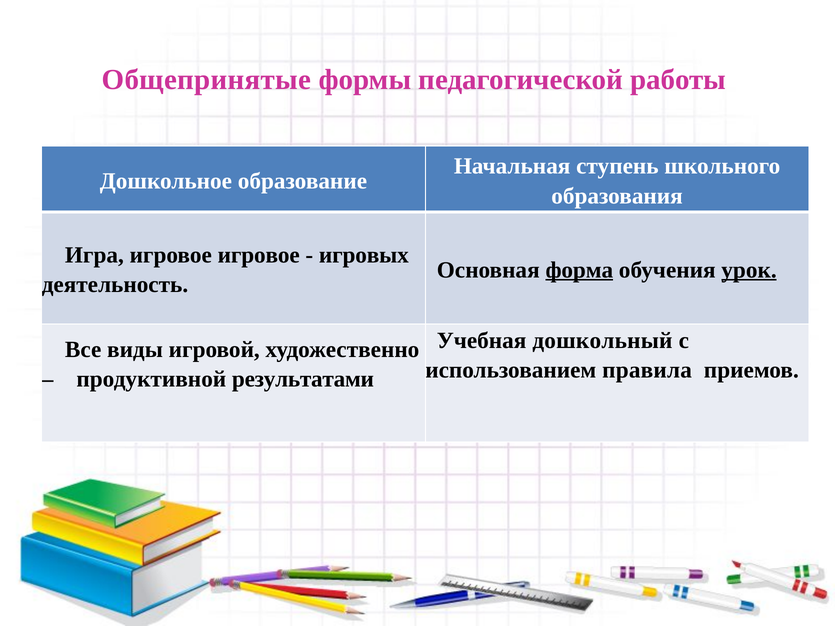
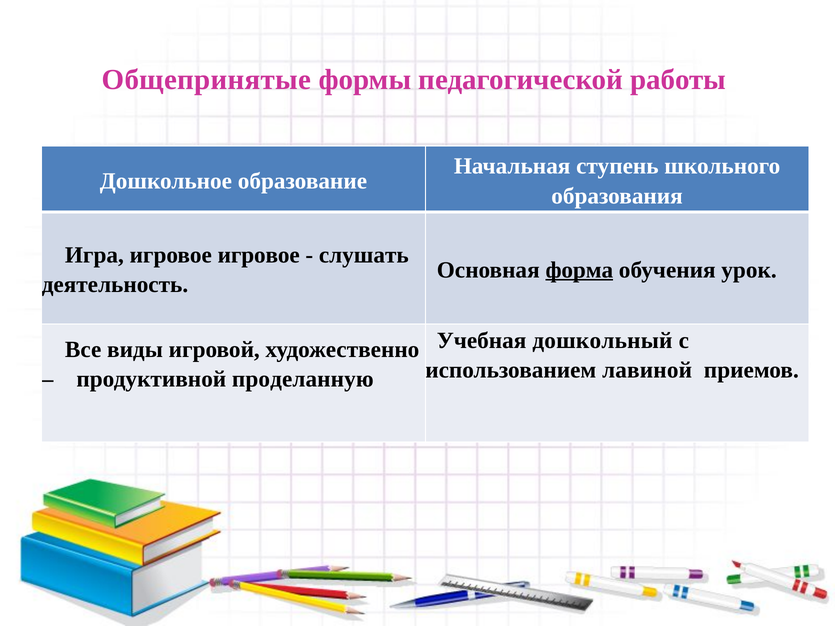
игровых: игровых -> слушать
урок underline: present -> none
правила: правила -> лавиной
результатами: результатами -> проделанную
